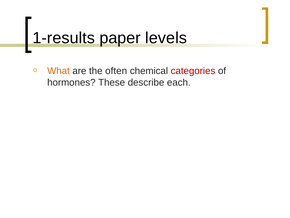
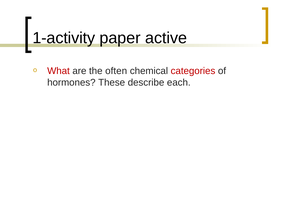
1-results: 1-results -> 1-activity
levels: levels -> active
What colour: orange -> red
